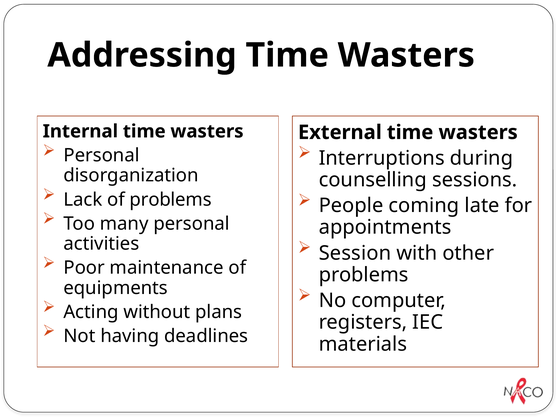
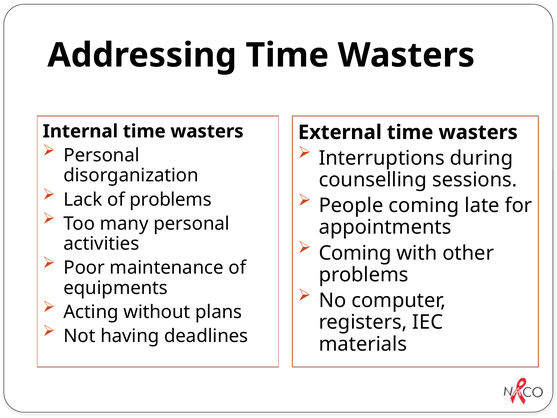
Session at (355, 253): Session -> Coming
